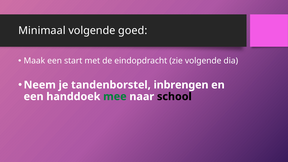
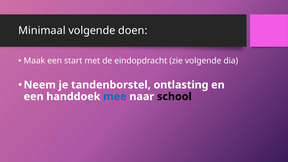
goed: goed -> doen
inbrengen: inbrengen -> ontlasting
mee colour: green -> blue
